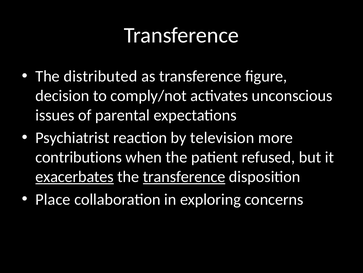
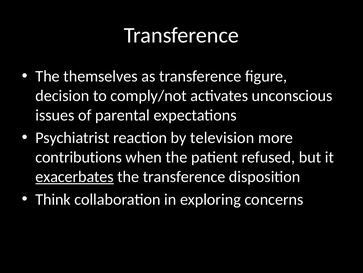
distributed: distributed -> themselves
transference at (184, 176) underline: present -> none
Place: Place -> Think
